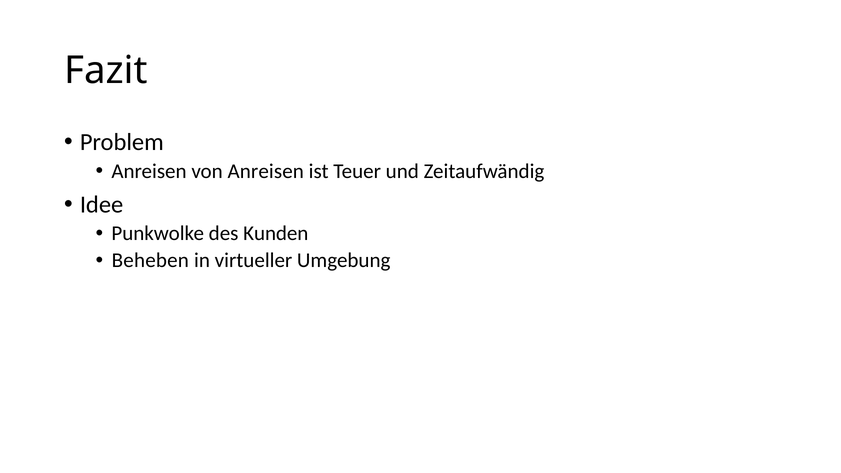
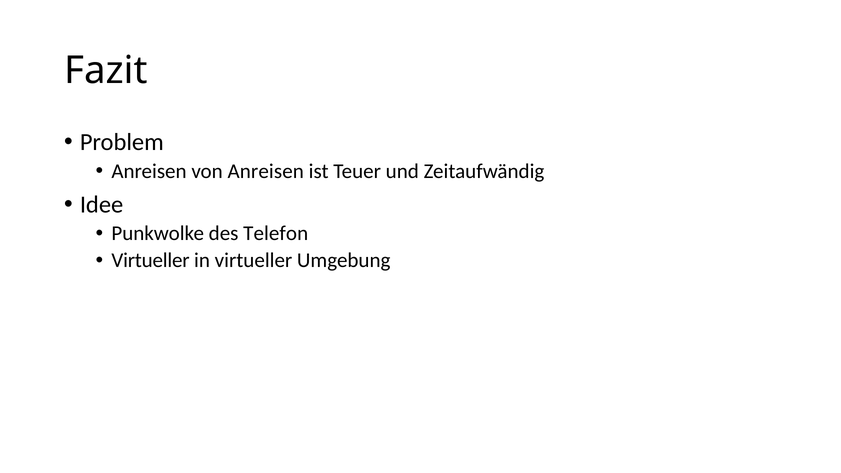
Kunden: Kunden -> Telefon
Beheben at (150, 261): Beheben -> Virtueller
